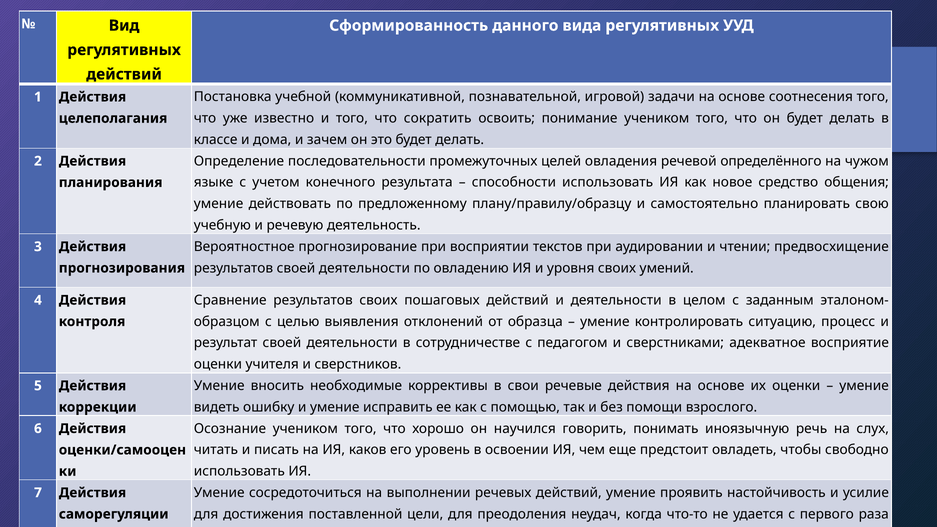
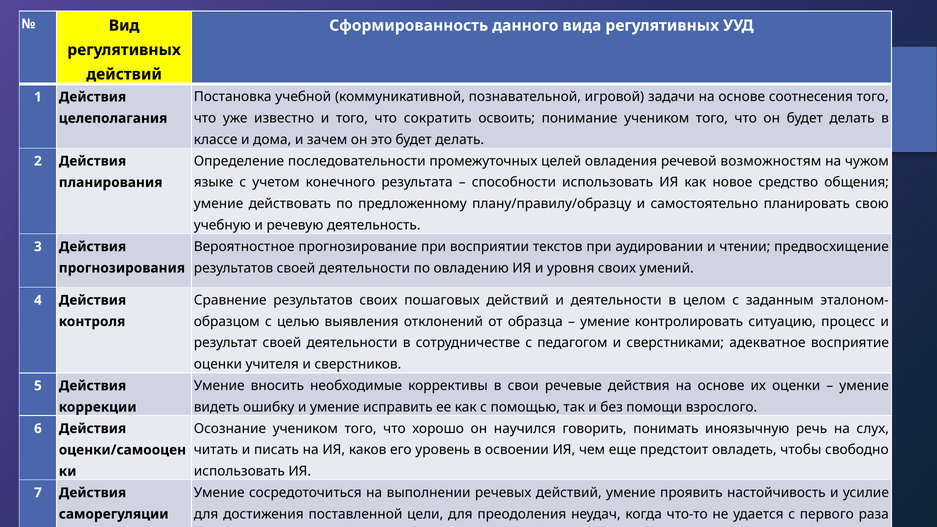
определённого: определённого -> возможностям
